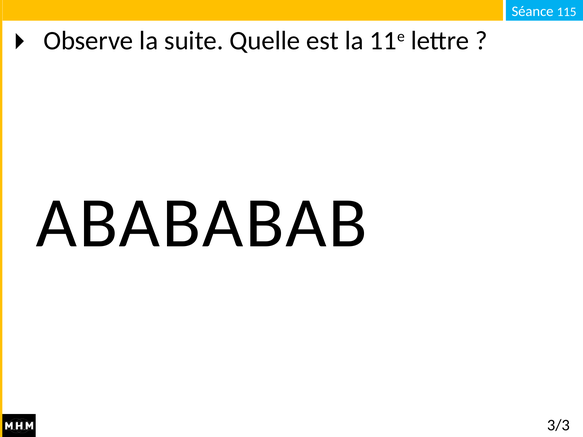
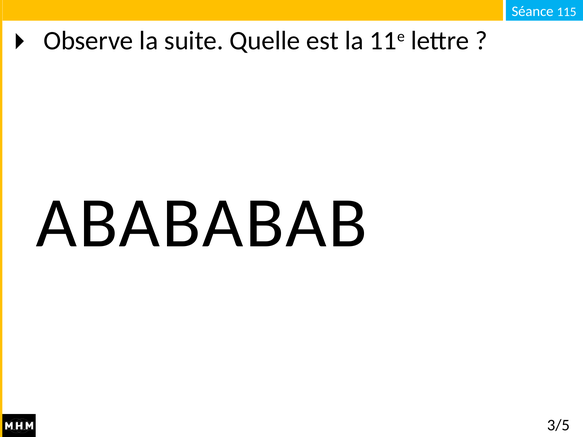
3/3: 3/3 -> 3/5
